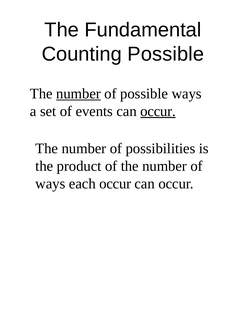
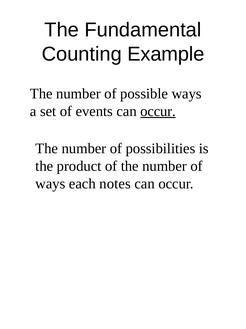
Counting Possible: Possible -> Example
number at (78, 93) underline: present -> none
each occur: occur -> notes
